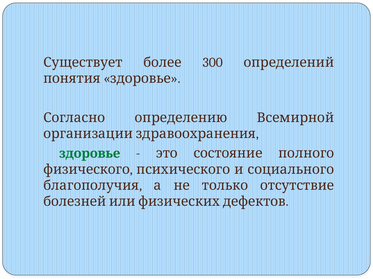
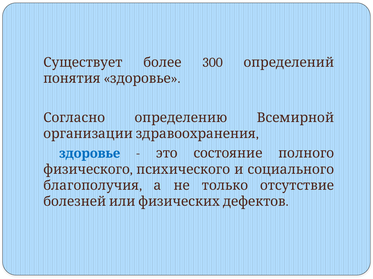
здоровье at (90, 154) colour: green -> blue
